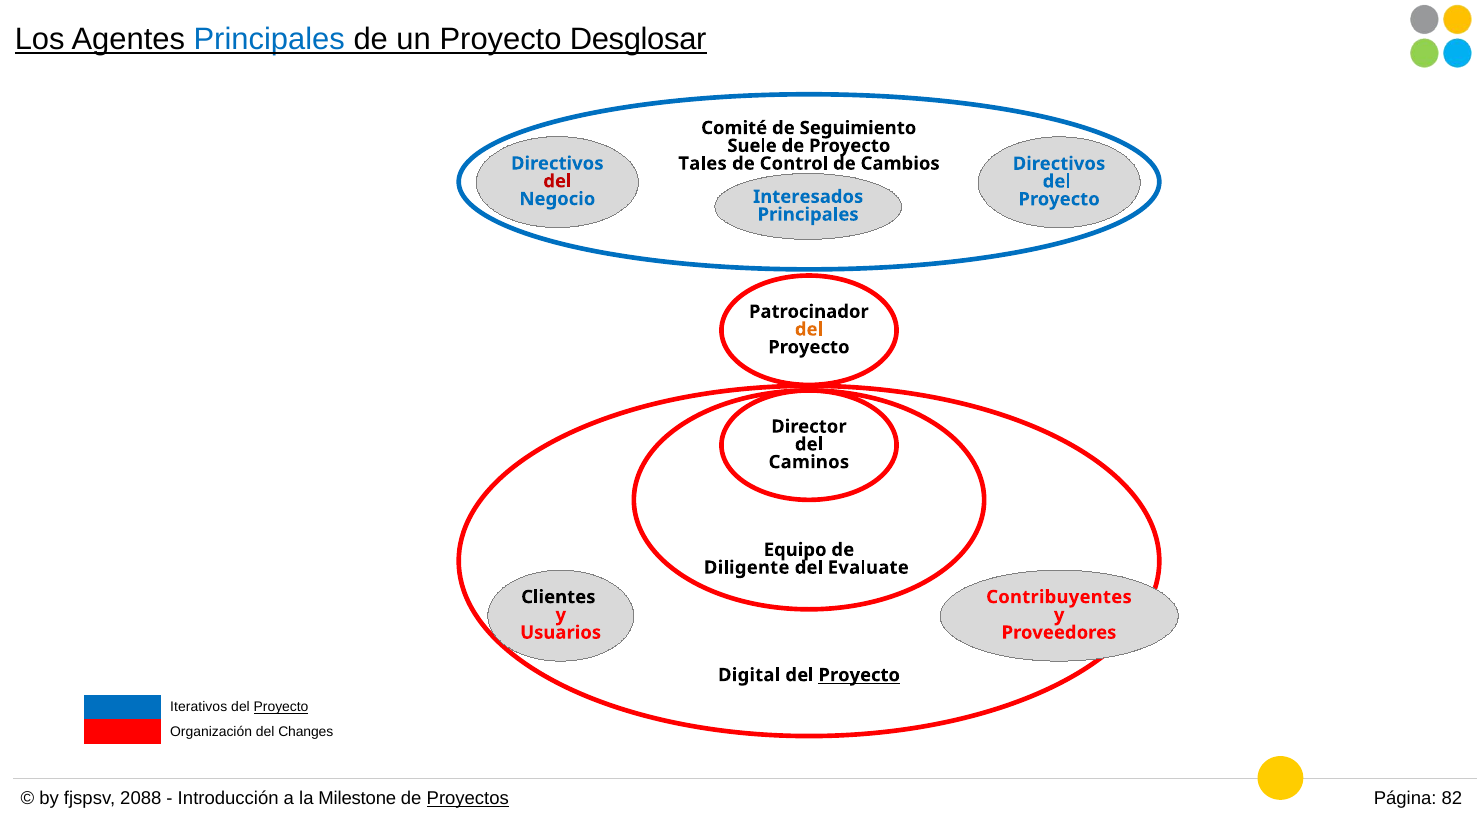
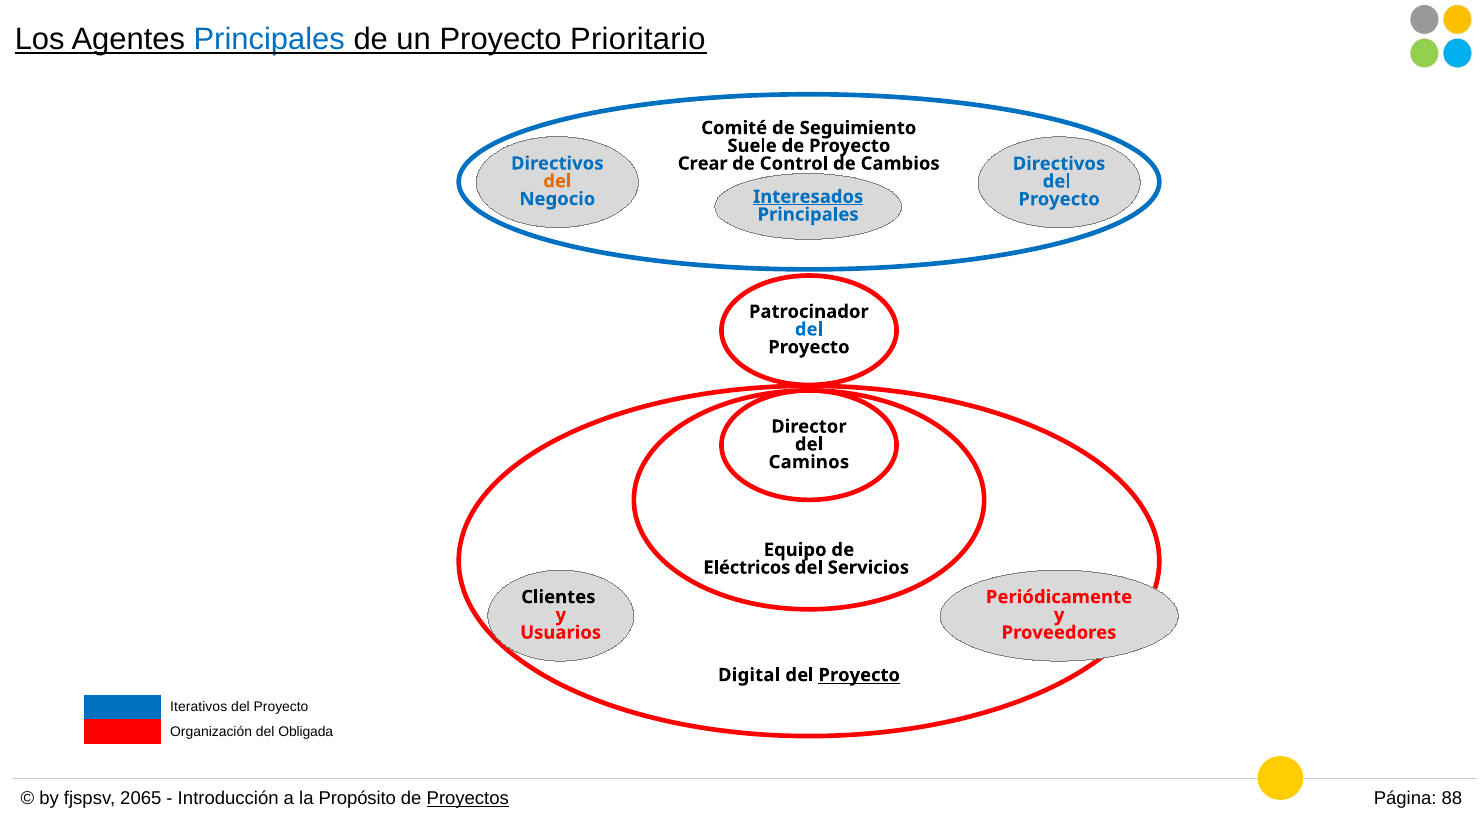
Desglosar: Desglosar -> Prioritario
Tales: Tales -> Crear
del at (557, 181) colour: red -> orange
Interesados underline: none -> present
del at (809, 329) colour: orange -> blue
Diligente: Diligente -> Eléctricos
Evaluate: Evaluate -> Servicios
Contribuyentes: Contribuyentes -> Periódicamente
Proyecto at (281, 707) underline: present -> none
Changes: Changes -> Obligada
2088: 2088 -> 2065
Milestone: Milestone -> Propósito
82: 82 -> 88
